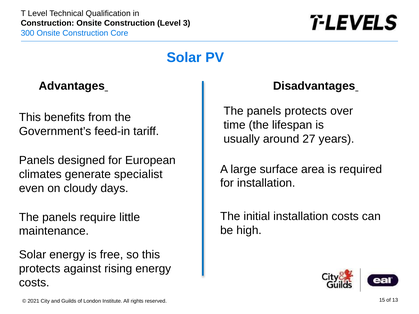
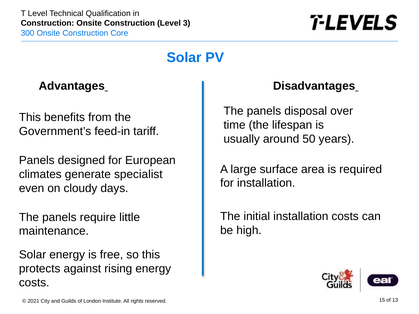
panels protects: protects -> disposal
27: 27 -> 50
